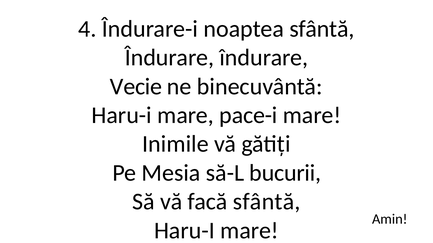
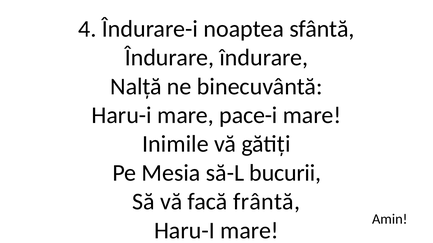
Vecie: Vecie -> Nalță
facă sfântă: sfântă -> frântă
